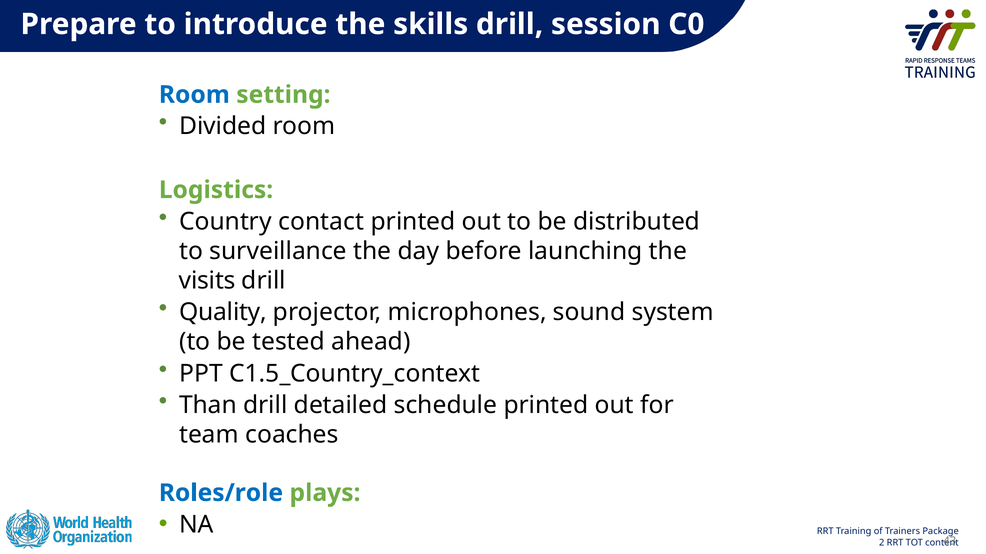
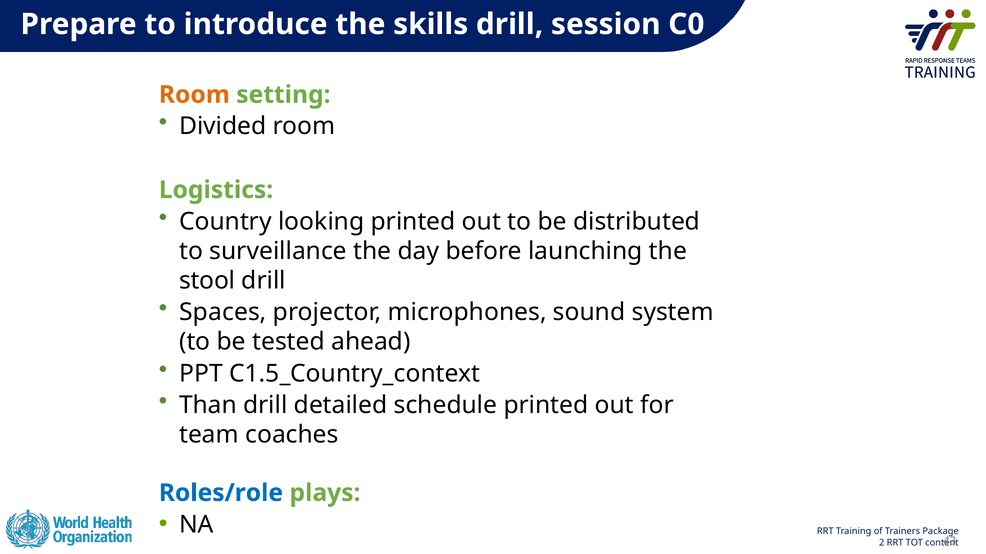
Room at (194, 95) colour: blue -> orange
contact: contact -> looking
visits: visits -> stool
Quality: Quality -> Spaces
